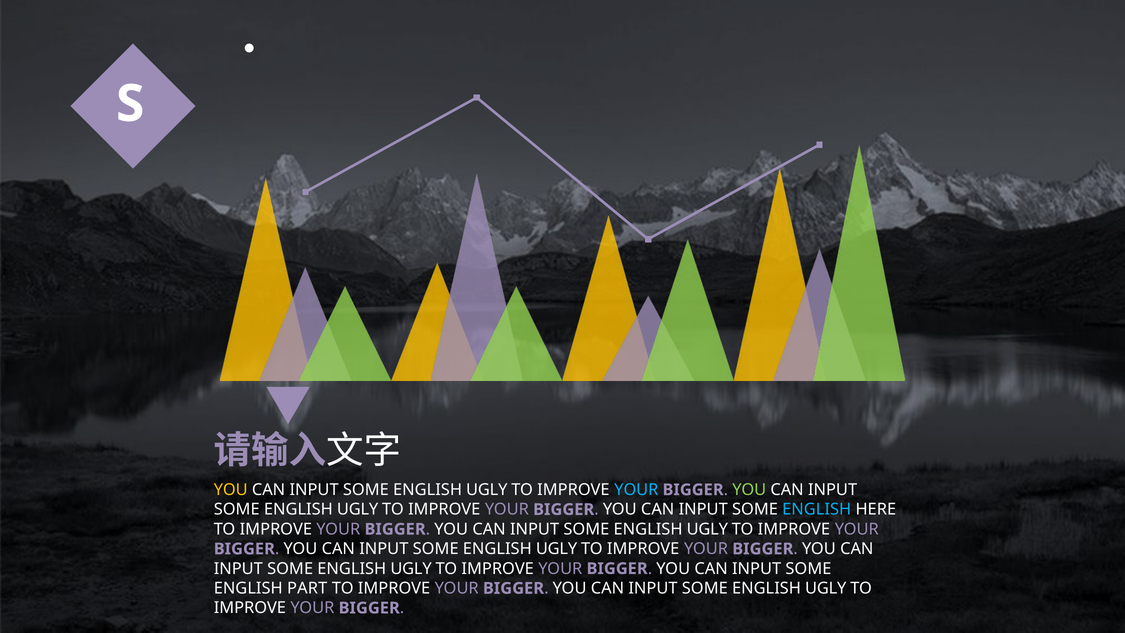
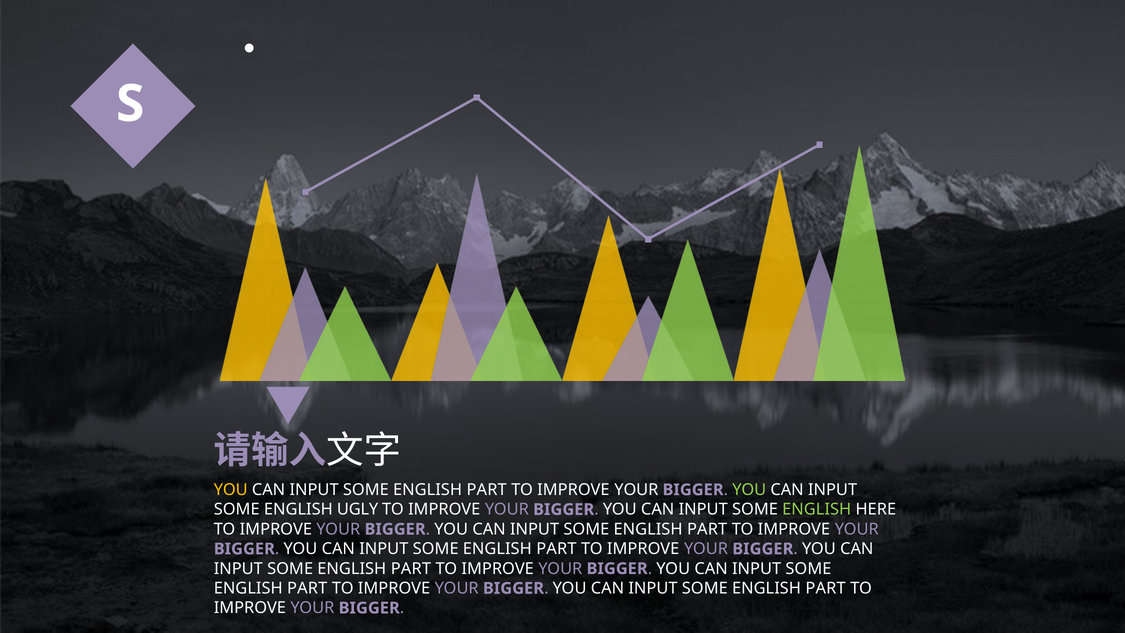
UGLY at (487, 490): UGLY -> PART
YOUR at (636, 490) colour: light blue -> white
ENGLISH at (817, 509) colour: light blue -> light green
UGLY at (707, 529): UGLY -> PART
UGLY at (557, 549): UGLY -> PART
UGLY at (411, 568): UGLY -> PART
UGLY at (826, 588): UGLY -> PART
